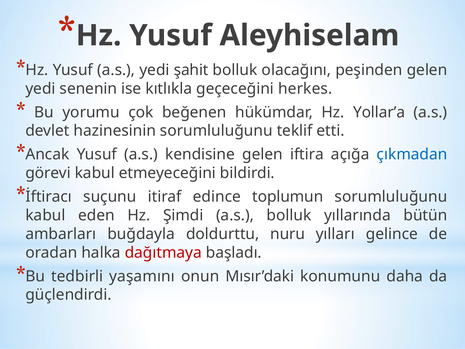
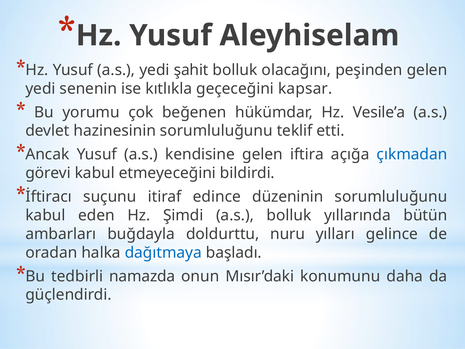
herkes: herkes -> kapsar
Yollar’a: Yollar’a -> Vesile’a
toplumun: toplumun -> düzeninin
dağıtmaya colour: red -> blue
yaşamını: yaşamını -> namazda
